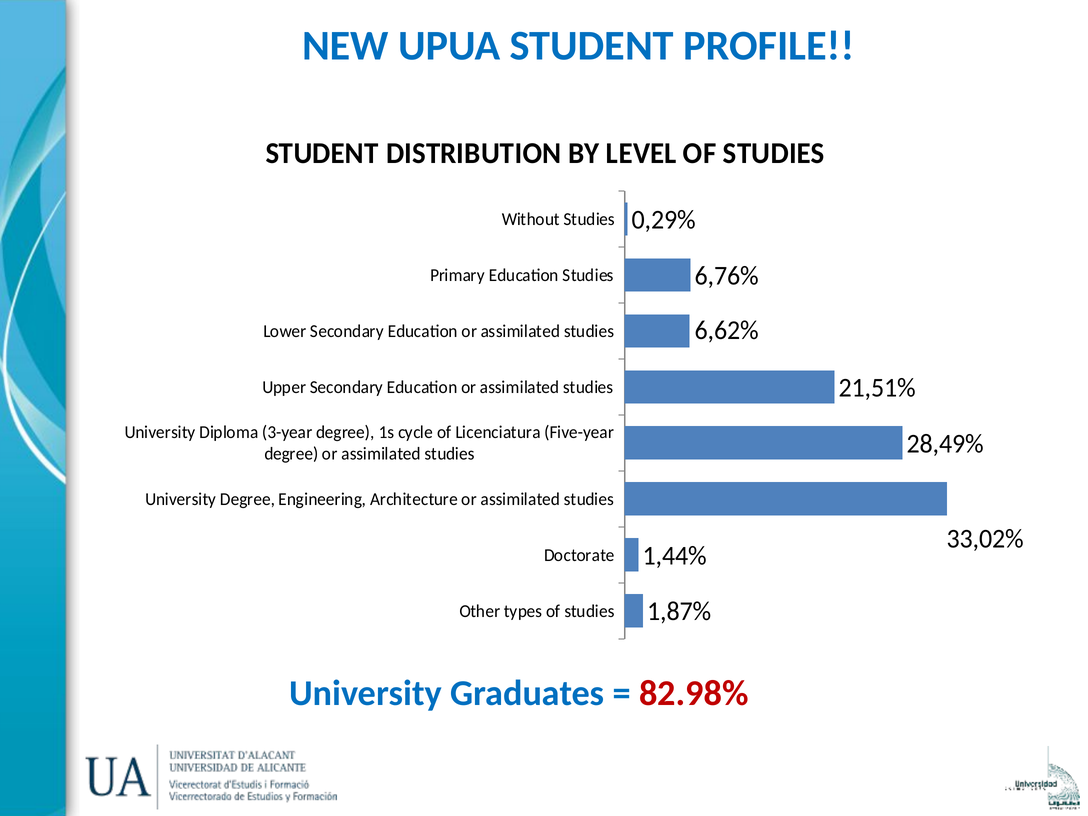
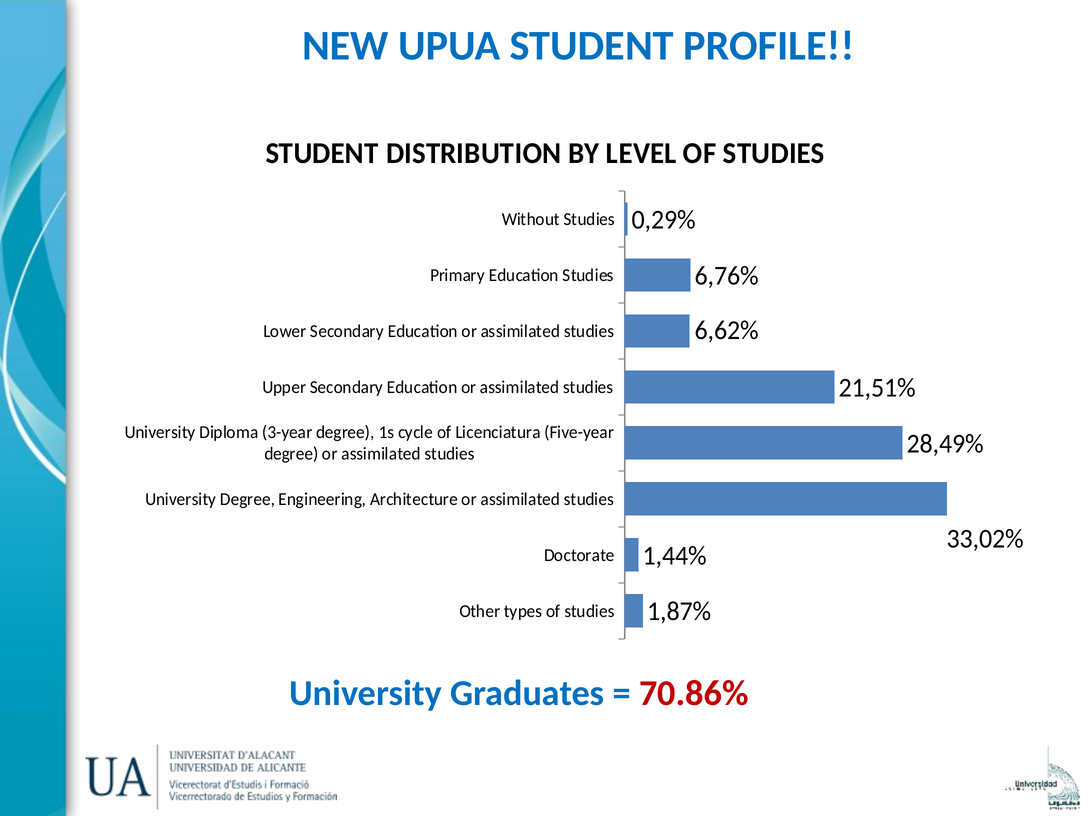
82.98%: 82.98% -> 70.86%
